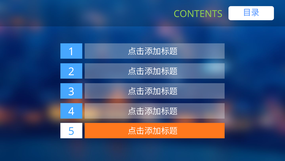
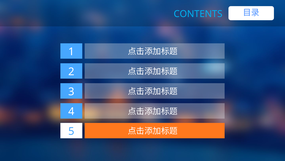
CONTENTS colour: light green -> light blue
